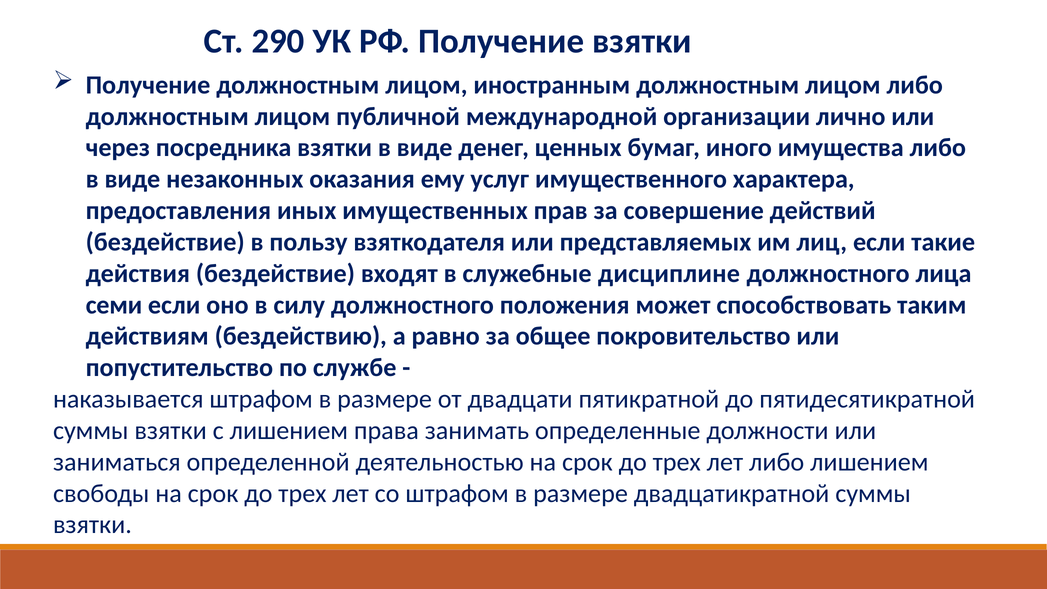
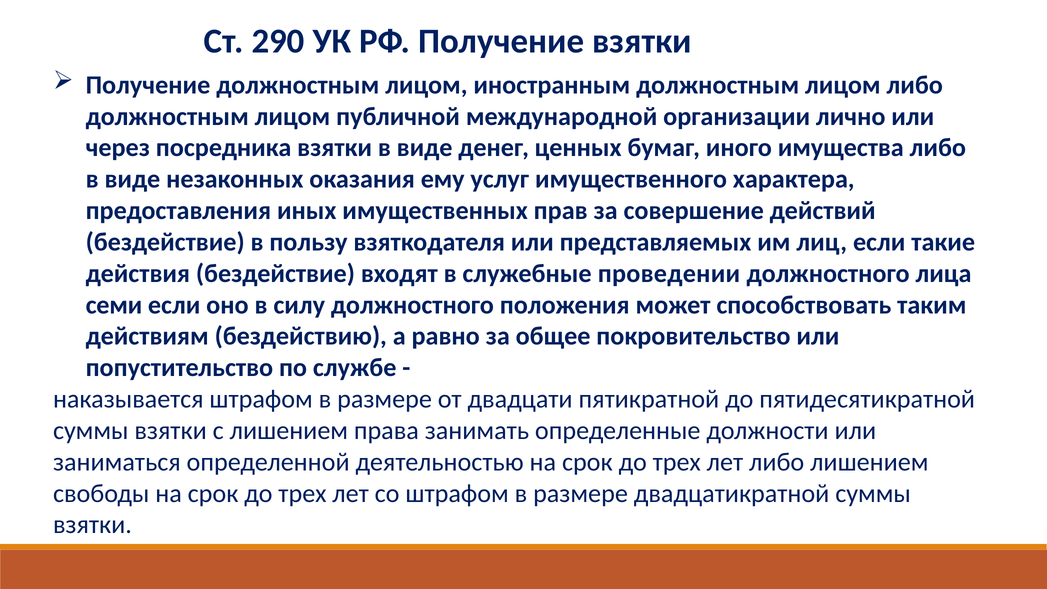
дисциплине: дисциплине -> проведении
